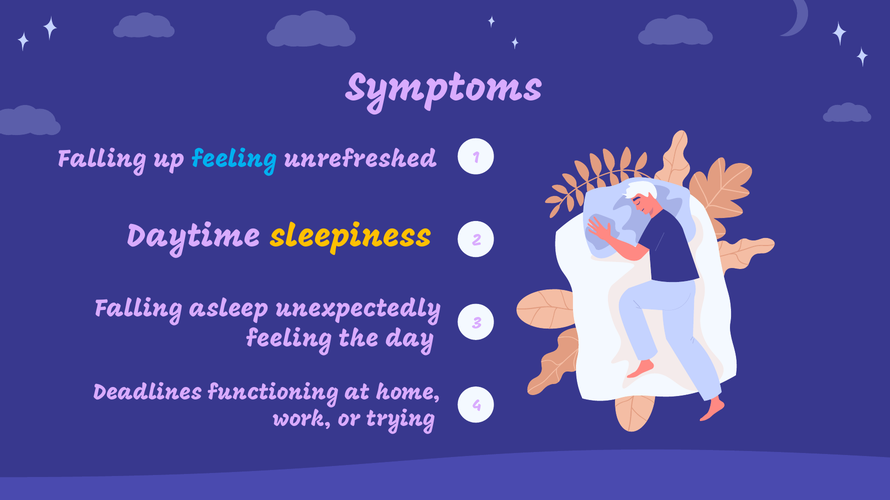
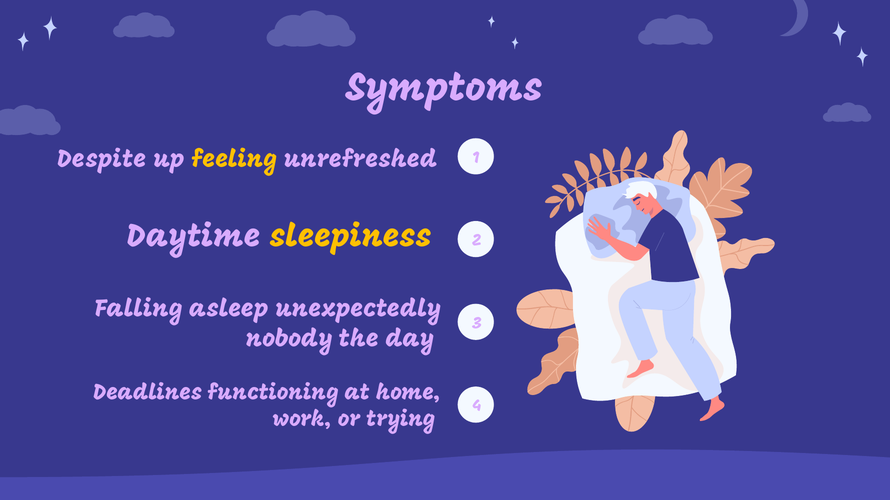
Falling at (102, 160): Falling -> Despite
feeling at (234, 160) colour: light blue -> yellow
feeling at (289, 339): feeling -> nobody
